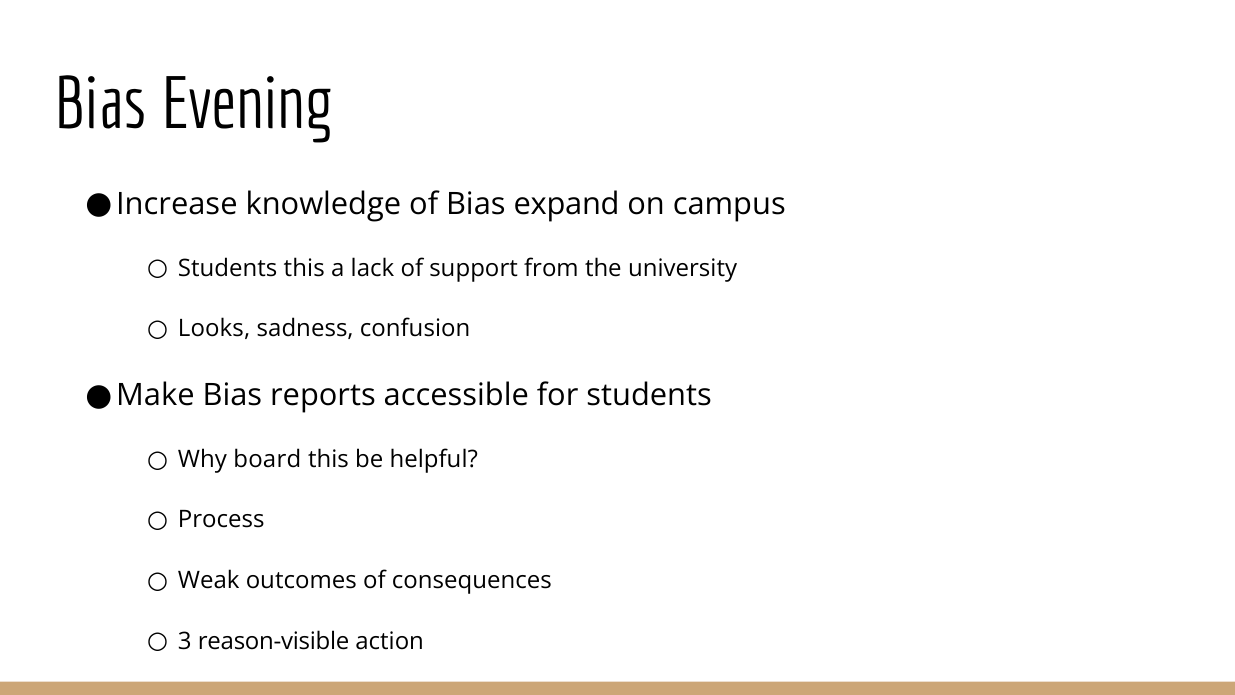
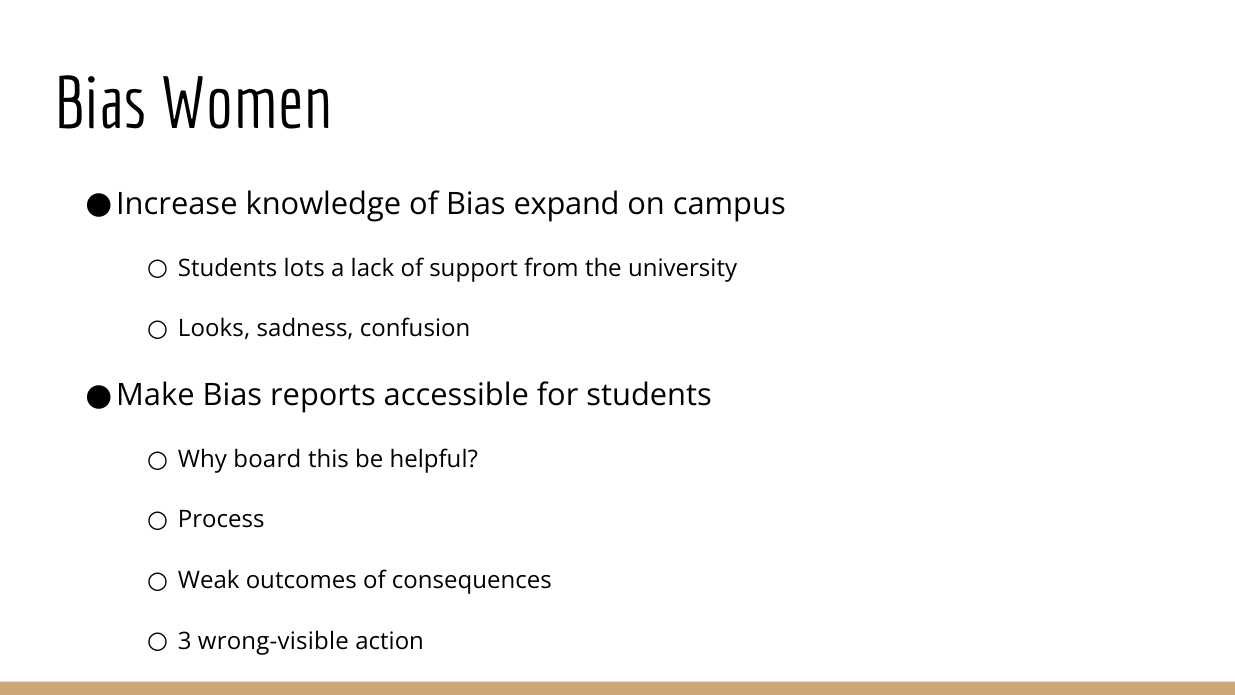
Evening: Evening -> Women
Students this: this -> lots
reason-visible: reason-visible -> wrong-visible
